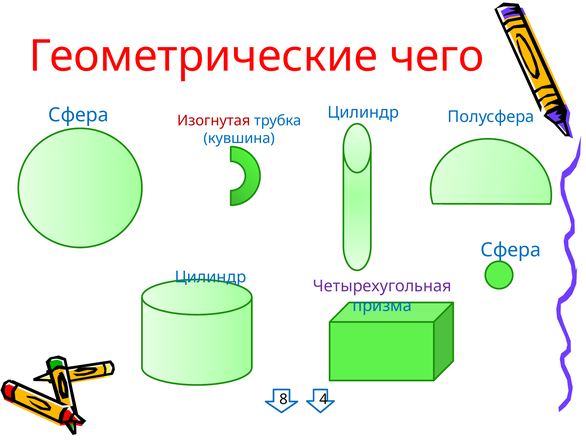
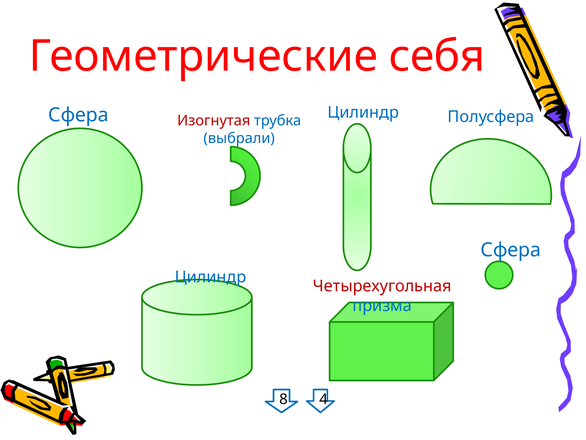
чего: чего -> себя
кувшина: кувшина -> выбрали
Четырехугольная colour: purple -> red
